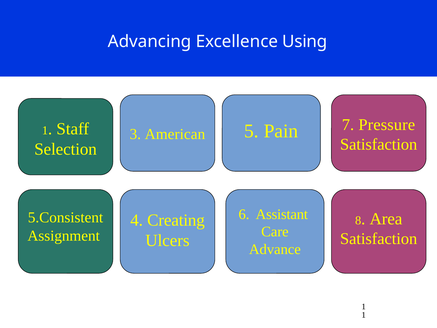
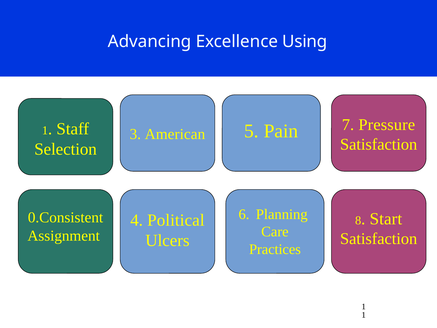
Assistant: Assistant -> Planning
5.Consistent: 5.Consistent -> 0.Consistent
Creating: Creating -> Political
Area: Area -> Start
Advance: Advance -> Practices
